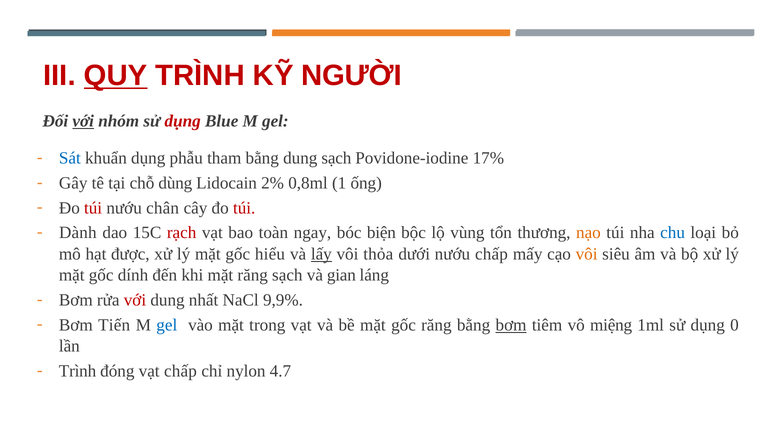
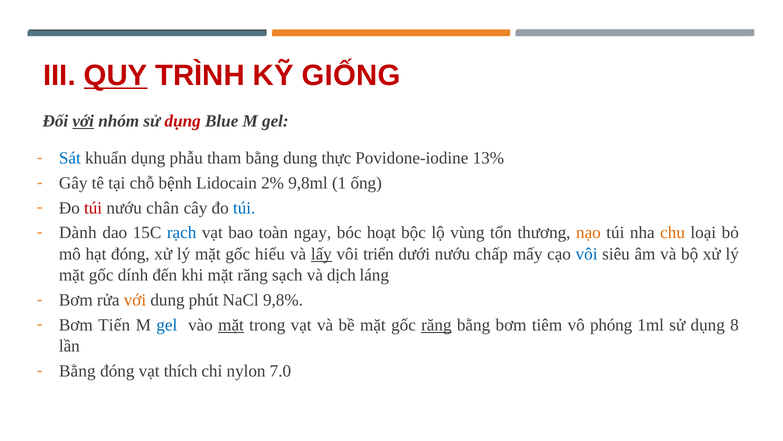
NGƯỜI: NGƯỜI -> GIỐNG
dung sạch: sạch -> thực
17%: 17% -> 13%
dùng: dùng -> bệnh
0,8ml: 0,8ml -> 9,8ml
túi at (244, 208) colour: red -> blue
rạch colour: red -> blue
biện: biện -> hoạt
chu colour: blue -> orange
hạt được: được -> đóng
thỏa: thỏa -> triển
vôi at (587, 254) colour: orange -> blue
gian: gian -> dịch
với at (135, 300) colour: red -> orange
nhất: nhất -> phút
9,9%: 9,9% -> 9,8%
mặt at (231, 325) underline: none -> present
răng at (436, 325) underline: none -> present
bơm at (511, 325) underline: present -> none
miệng: miệng -> phóng
0: 0 -> 8
Trình at (78, 371): Trình -> Bằng
vạt chấp: chấp -> thích
4.7: 4.7 -> 7.0
